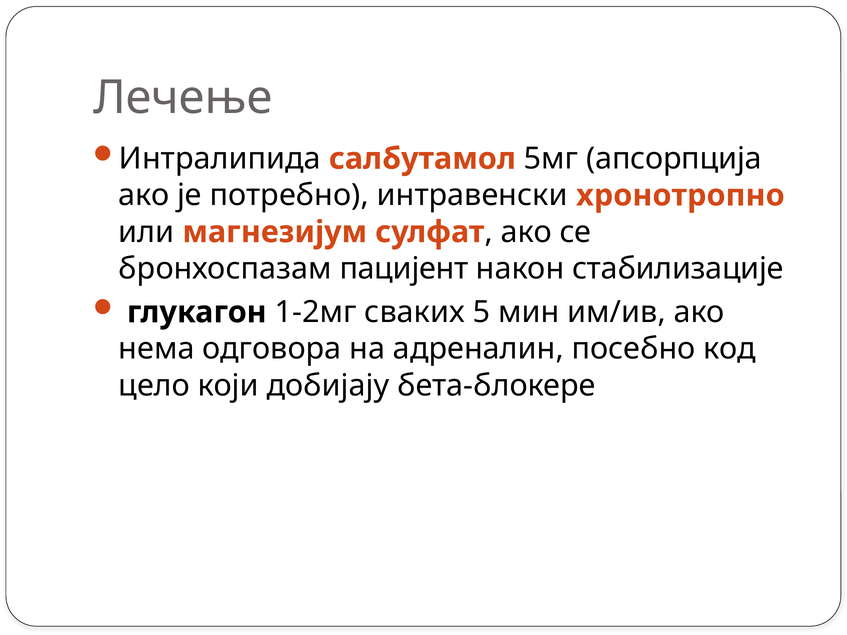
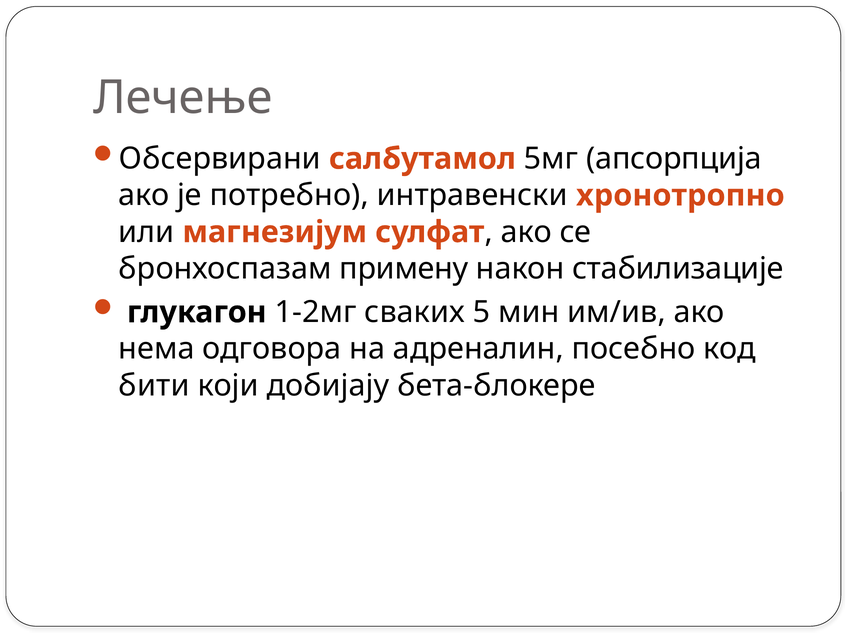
Интралипида: Интралипида -> Обсервирани
пацијент: пацијент -> примену
цело: цело -> бити
